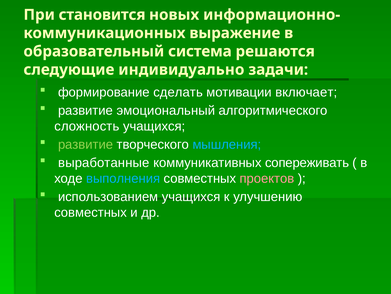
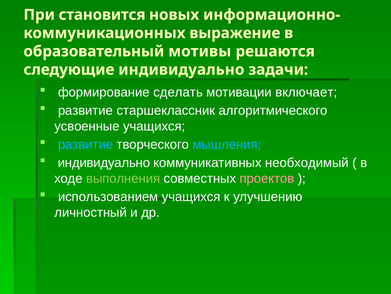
система: система -> мотивы
эмоциональный: эмоциональный -> старшеклассник
сложность: сложность -> усвоенные
развитие at (86, 144) colour: light green -> light blue
выработанные at (104, 163): выработанные -> индивидуально
сопереживать: сопереживать -> необходимый
выполнения colour: light blue -> light green
совместных at (91, 212): совместных -> личностный
